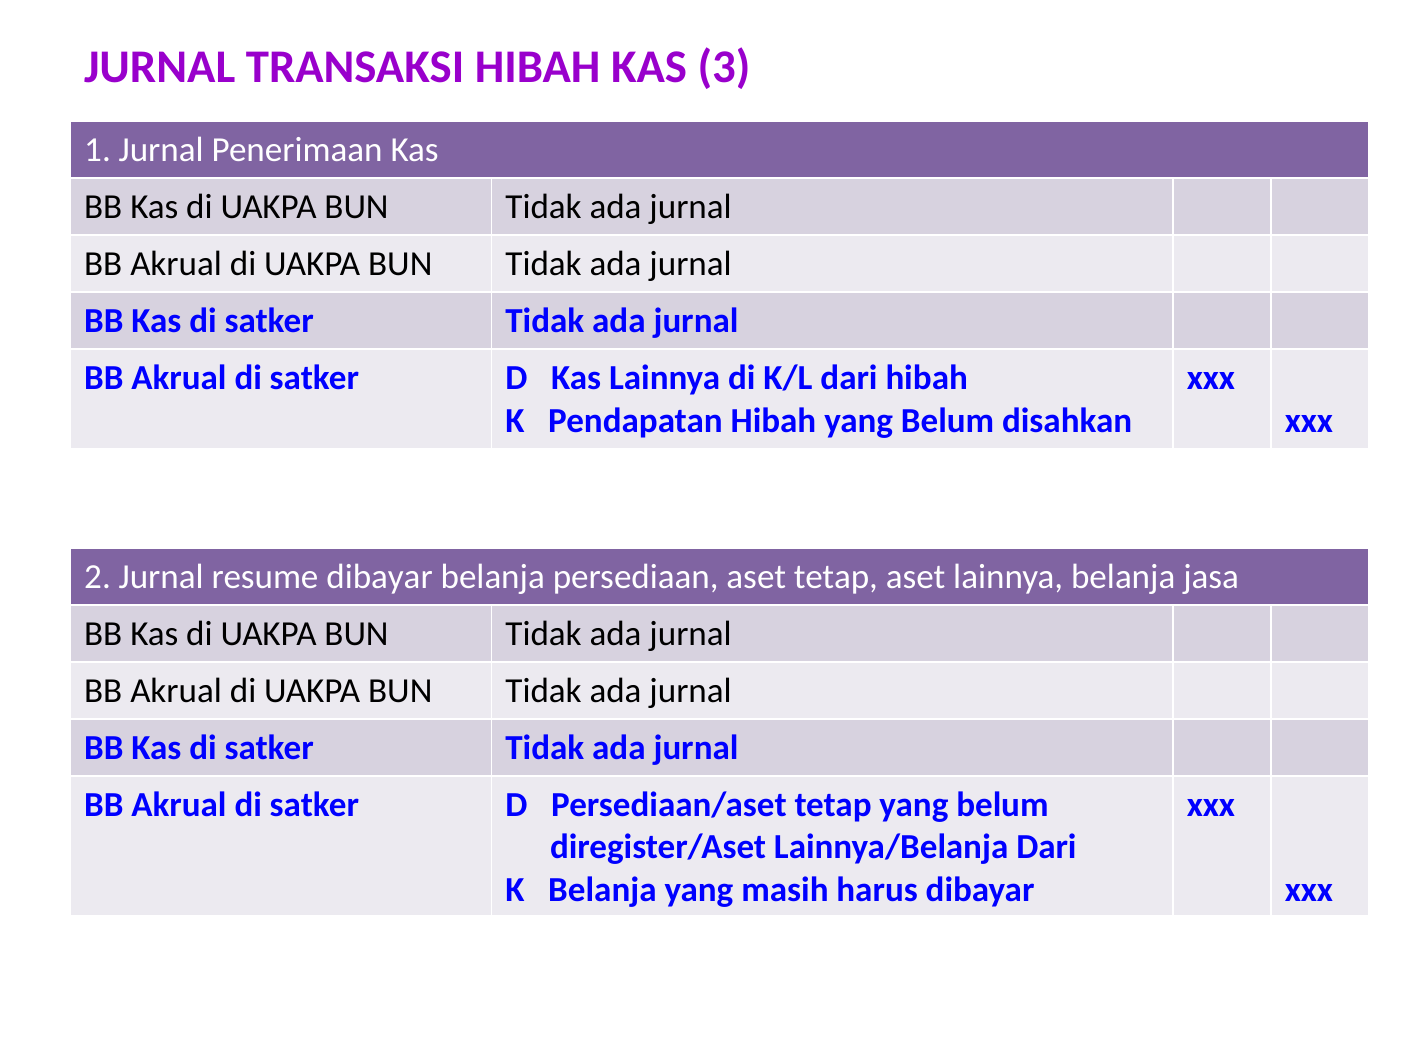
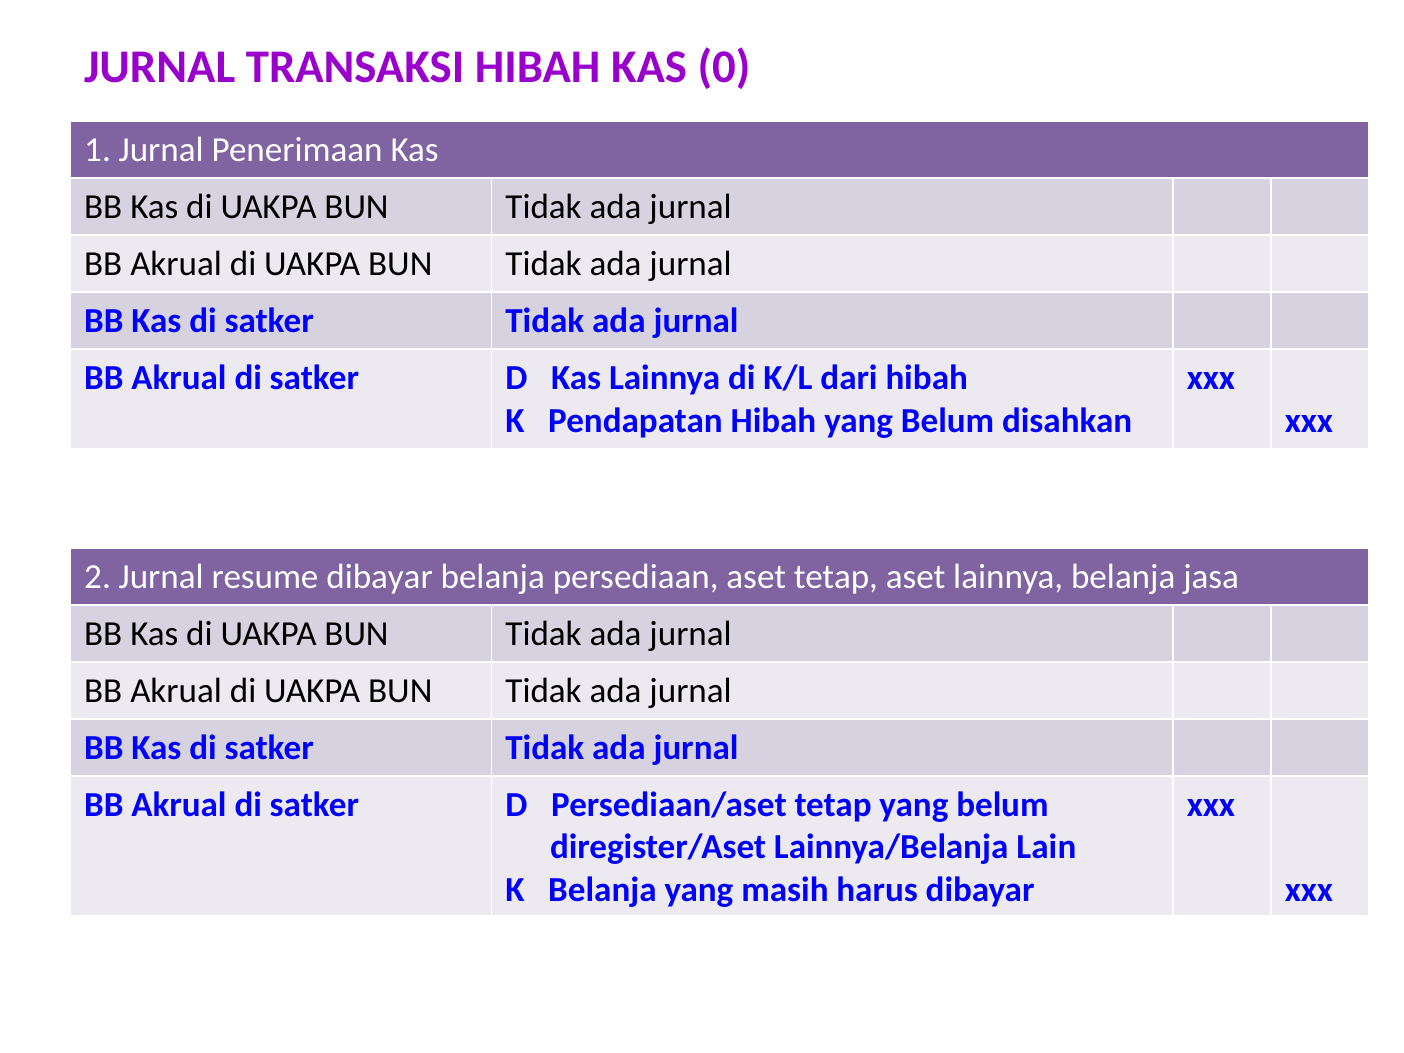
3: 3 -> 0
Lainnya/Belanja Dari: Dari -> Lain
